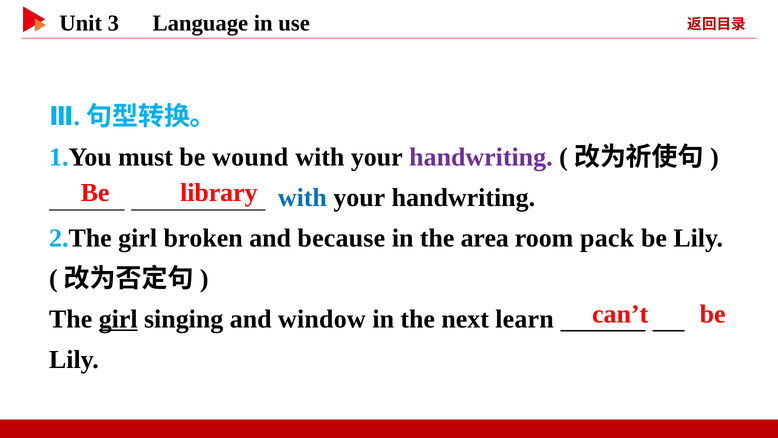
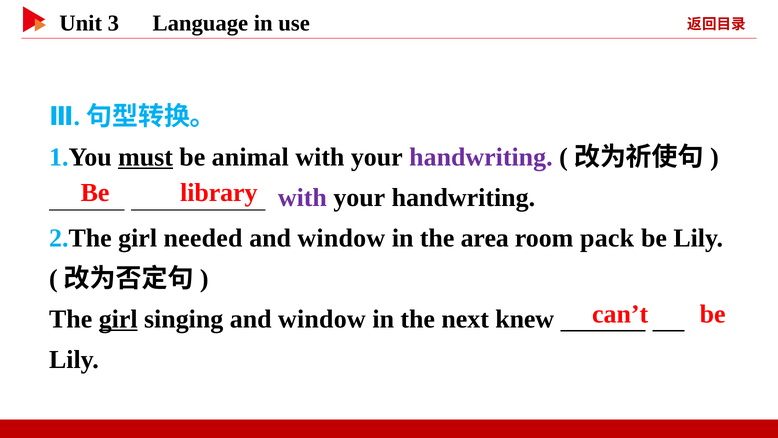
must underline: none -> present
wound: wound -> animal
with at (302, 197) colour: blue -> purple
broken: broken -> needed
because at (341, 238): because -> window
learn: learn -> knew
